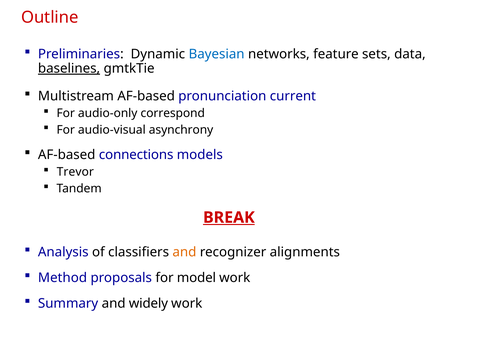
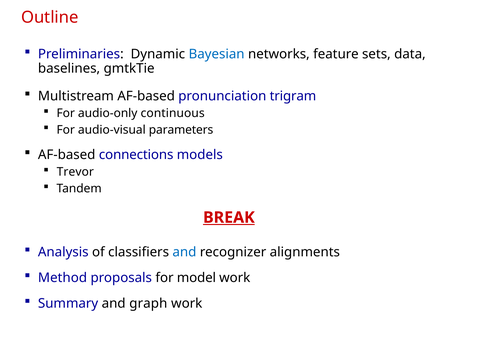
baselines underline: present -> none
current: current -> trigram
correspond: correspond -> continuous
asynchrony: asynchrony -> parameters
and at (184, 252) colour: orange -> blue
widely: widely -> graph
